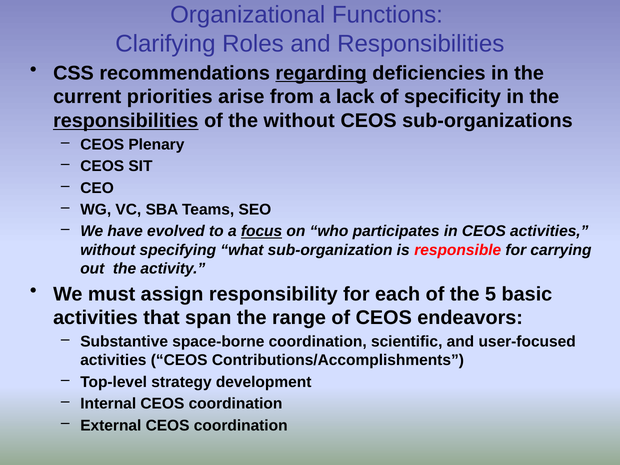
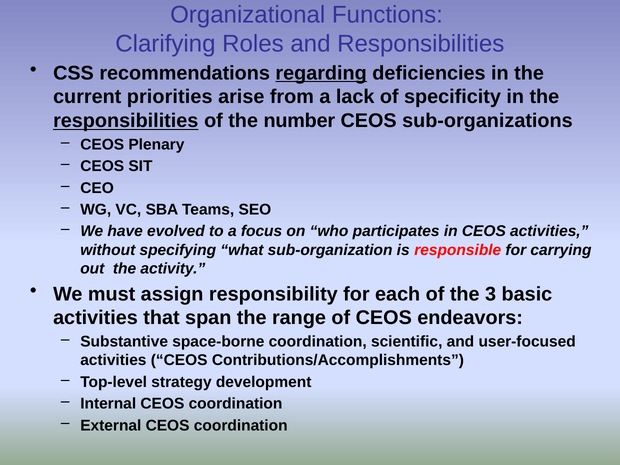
the without: without -> number
focus underline: present -> none
5: 5 -> 3
